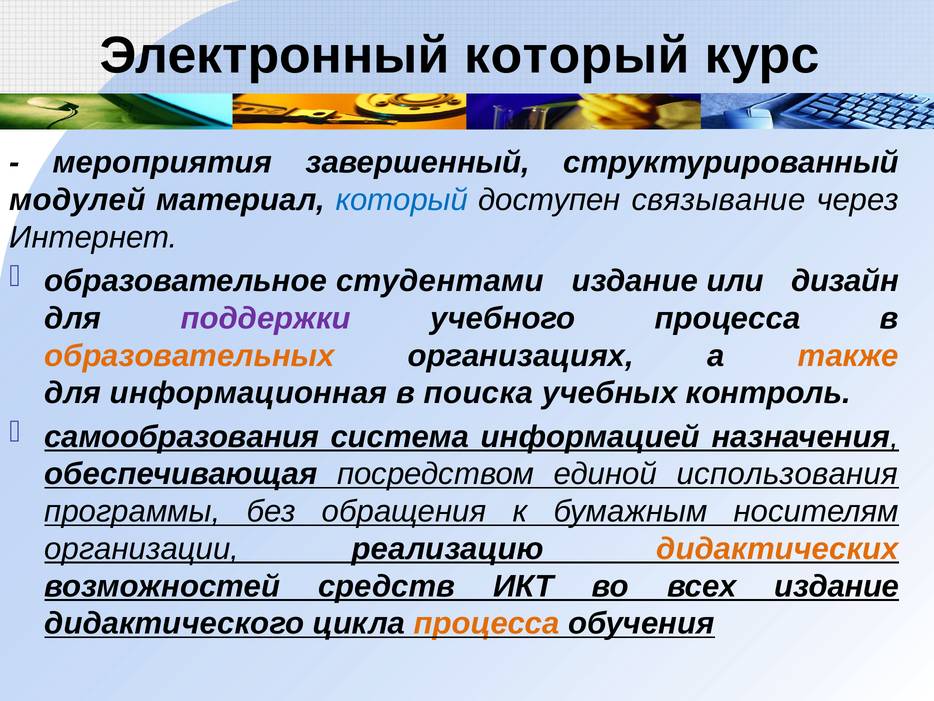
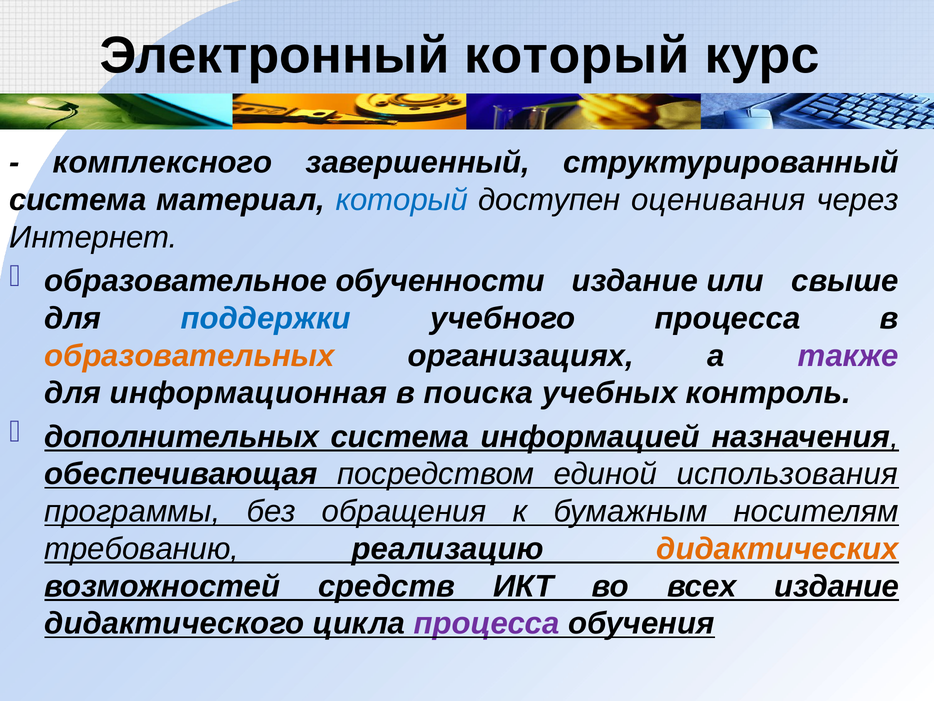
мероприятия: мероприятия -> комплексного
модулей at (77, 200): модулей -> система
связывание: связывание -> оценивания
студентами: студентами -> обученности
дизайн: дизайн -> свыше
поддержки colour: purple -> blue
также colour: orange -> purple
самообразования: самообразования -> дополнительных
организации: организации -> требованию
процесса at (487, 623) colour: orange -> purple
